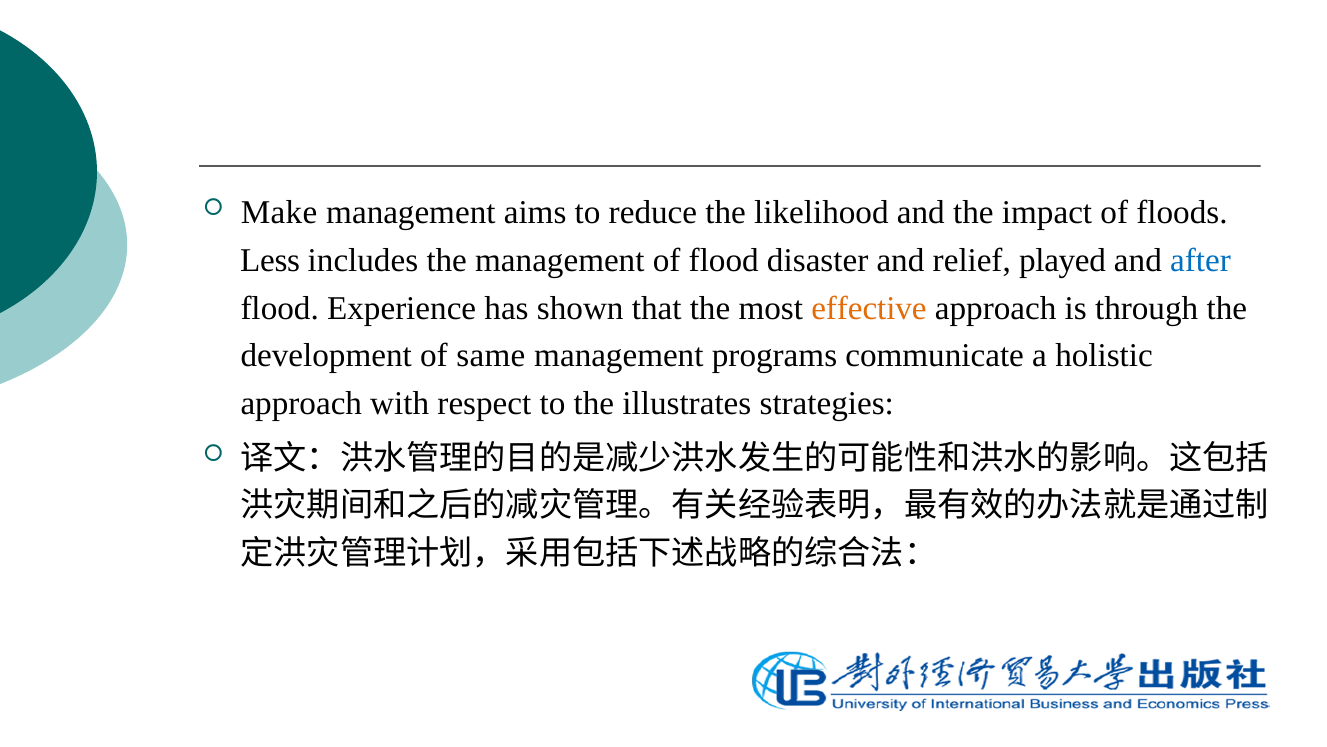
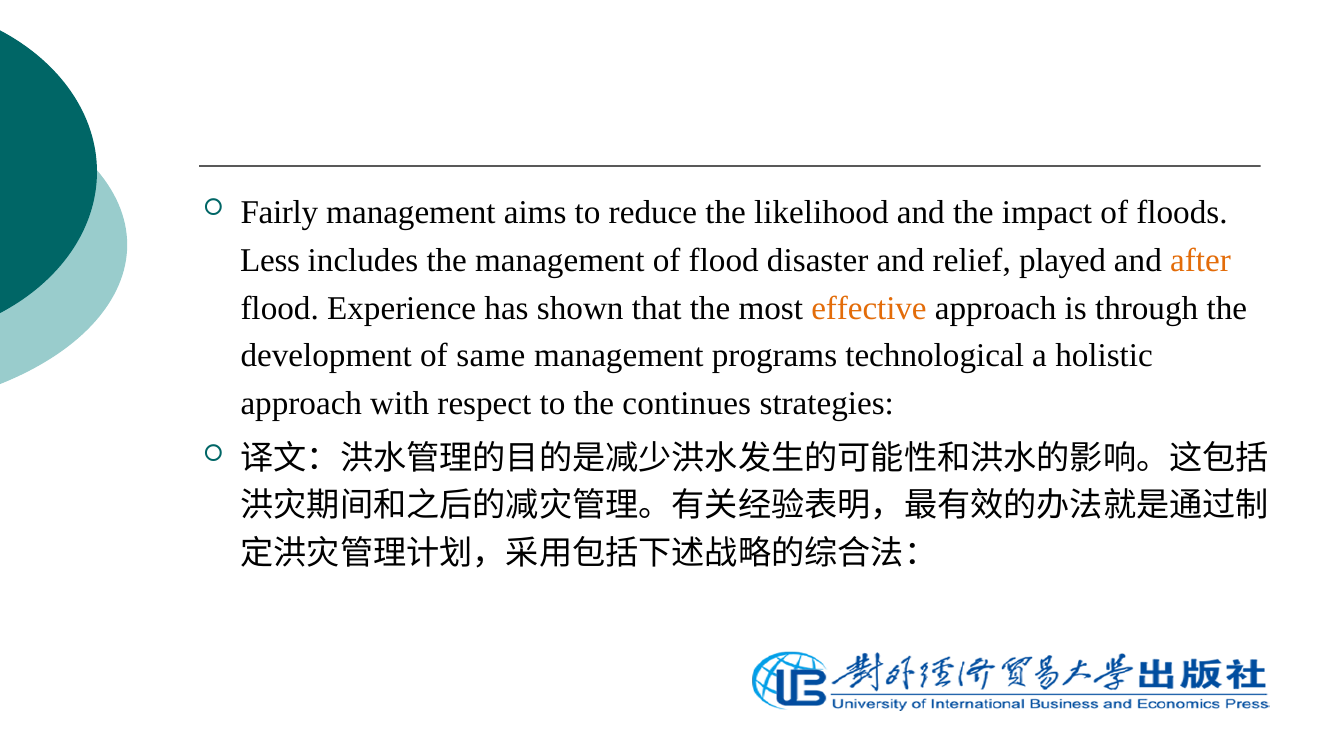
Make: Make -> Fairly
after colour: blue -> orange
communicate: communicate -> technological
illustrates: illustrates -> continues
